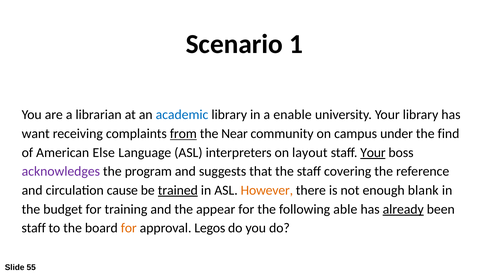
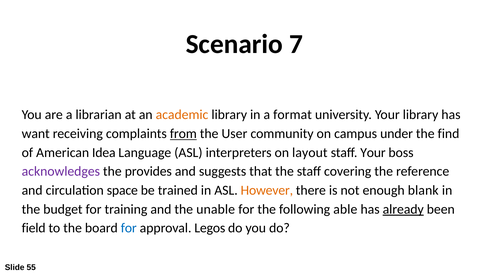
1: 1 -> 7
academic colour: blue -> orange
enable: enable -> format
Near: Near -> User
Else: Else -> Idea
Your at (373, 152) underline: present -> none
program: program -> provides
cause: cause -> space
trained underline: present -> none
appear: appear -> unable
staff at (34, 228): staff -> field
for at (129, 228) colour: orange -> blue
